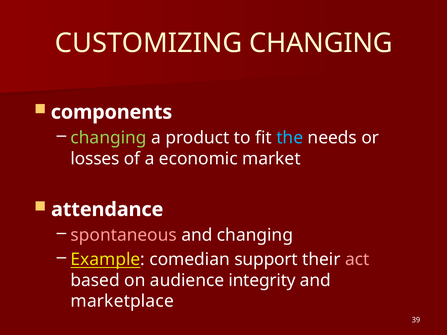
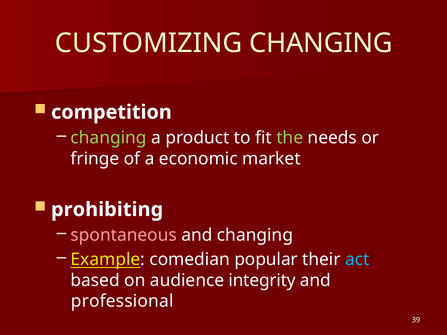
components: components -> competition
the colour: light blue -> light green
losses: losses -> fringe
attendance: attendance -> prohibiting
support: support -> popular
act colour: pink -> light blue
marketplace: marketplace -> professional
